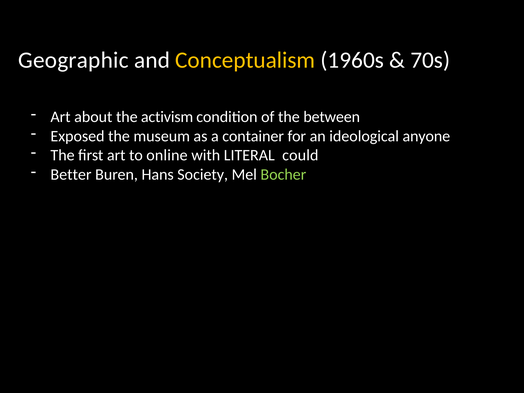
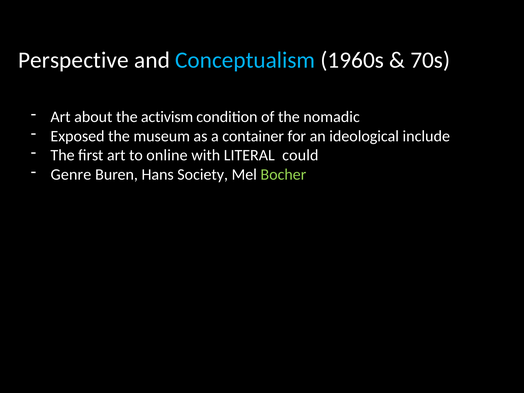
Geographic: Geographic -> Perspective
Conceptualism colour: yellow -> light blue
between: between -> nomadic
anyone: anyone -> include
Better: Better -> Genre
